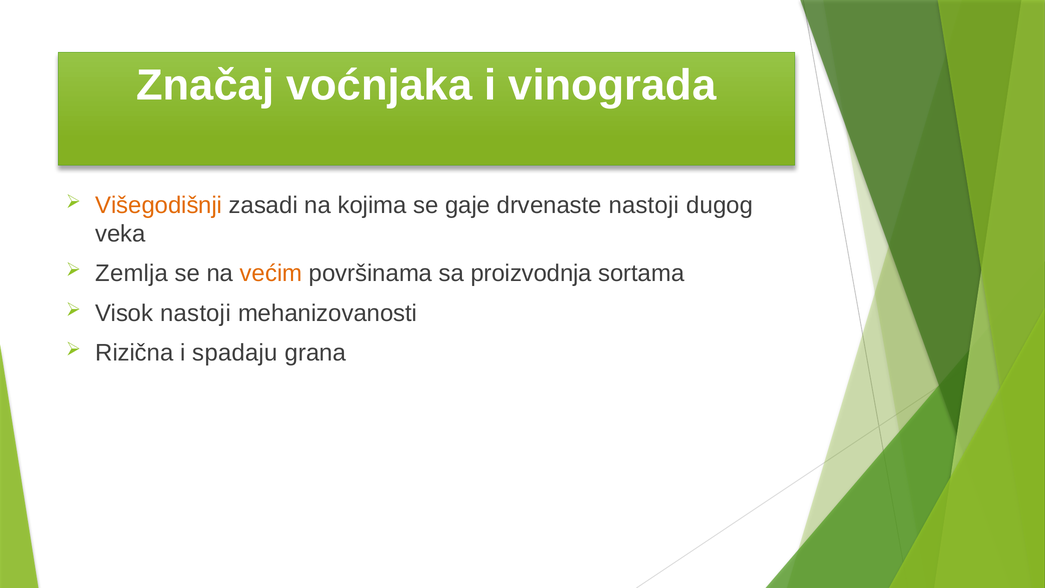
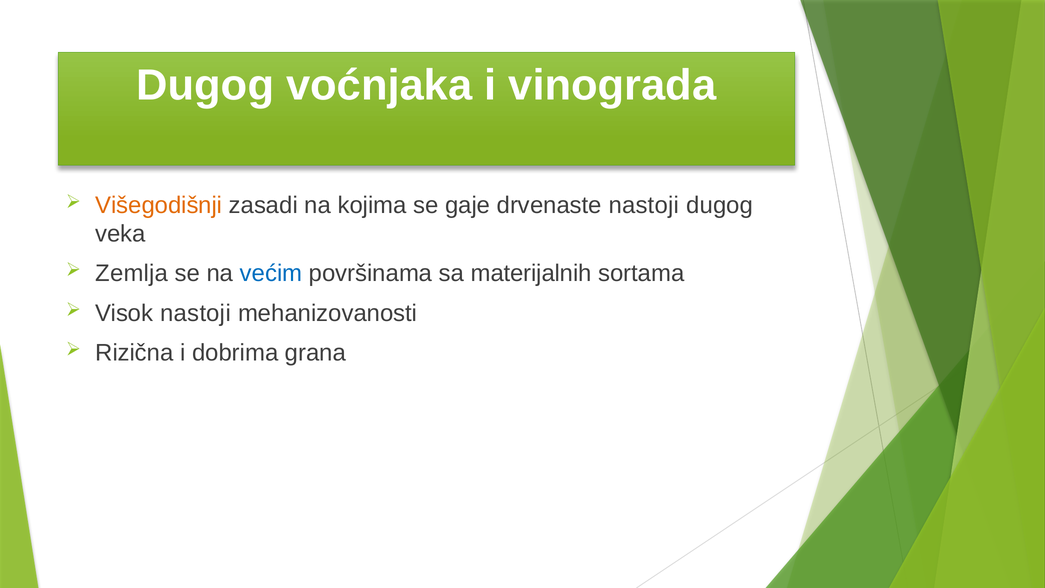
Značaj at (205, 85): Značaj -> Dugog
većim colour: orange -> blue
proizvodnja: proizvodnja -> materijalnih
spadaju: spadaju -> dobrima
